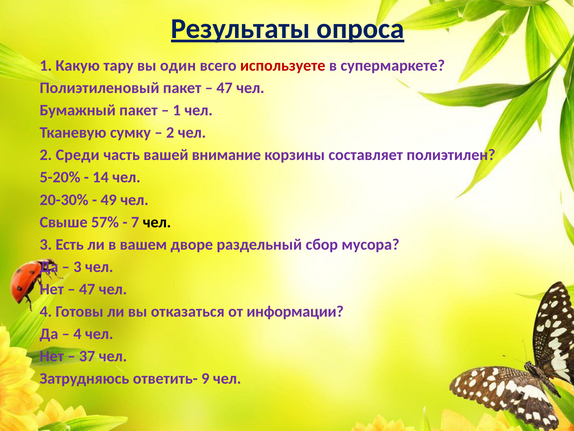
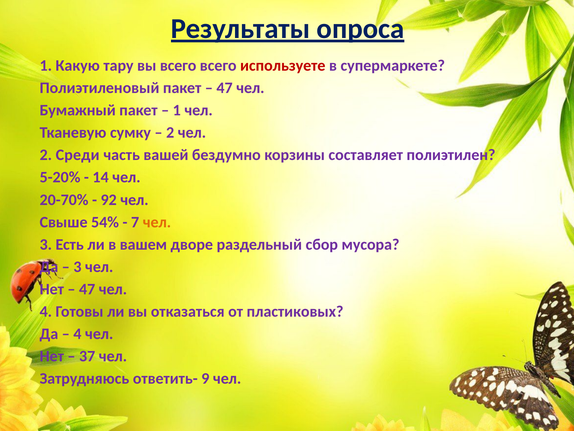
вы один: один -> всего
внимание: внимание -> бездумно
20-30%: 20-30% -> 20-70%
49: 49 -> 92
57%: 57% -> 54%
чел at (157, 222) colour: black -> orange
информации: информации -> пластиковых
